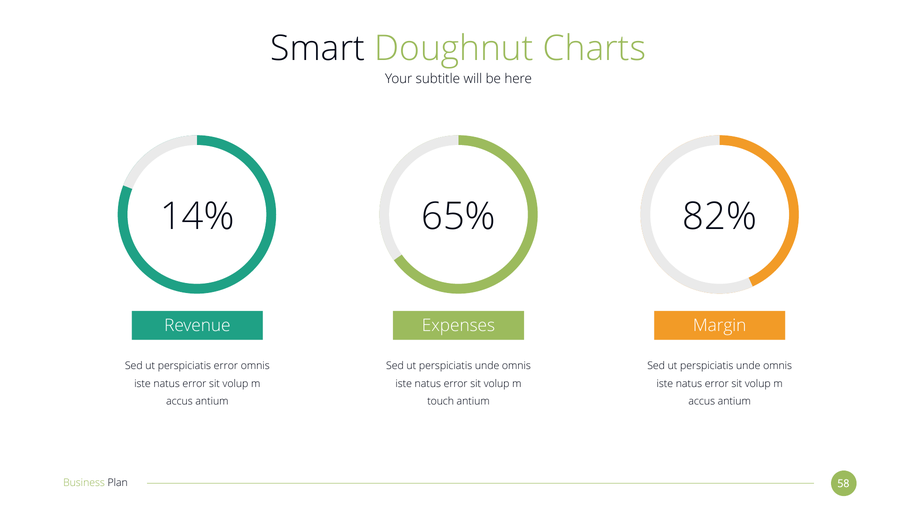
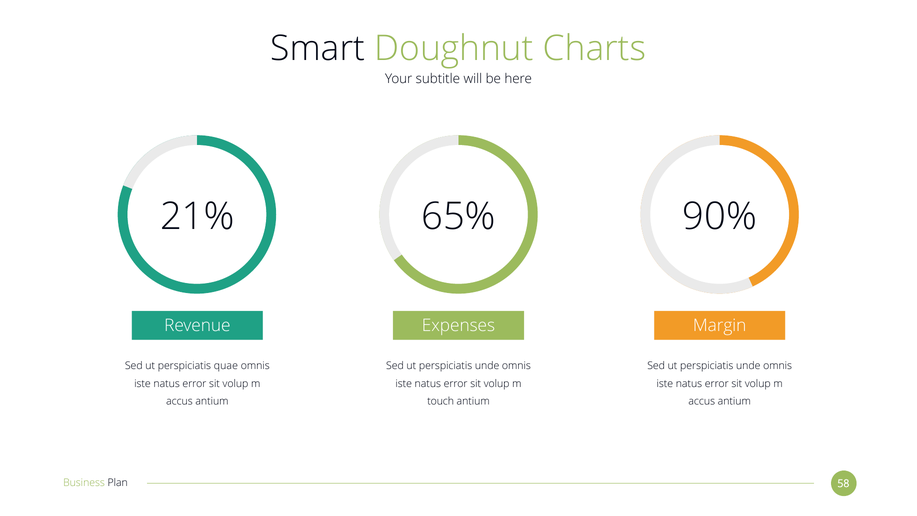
14%: 14% -> 21%
82%: 82% -> 90%
perspiciatis error: error -> quae
